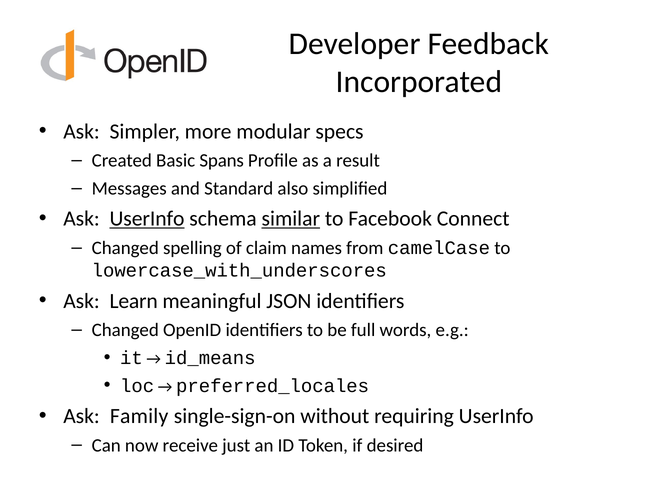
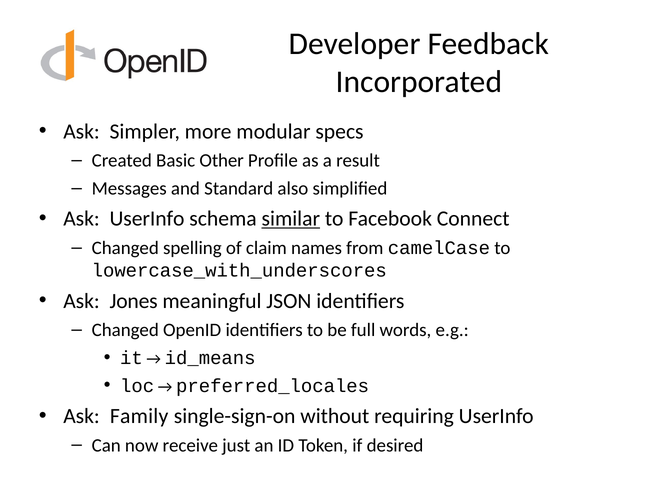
Spans: Spans -> Other
UserInfo at (147, 219) underline: present -> none
Learn: Learn -> Jones
